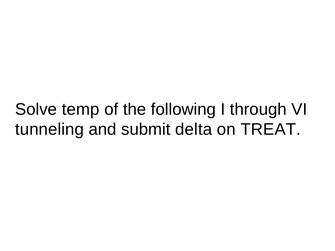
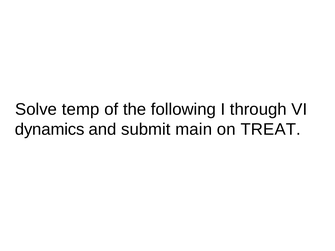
tunneling: tunneling -> dynamics
delta: delta -> main
